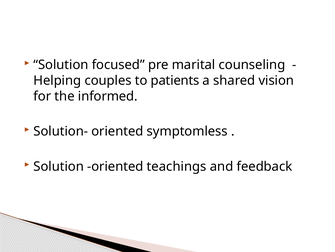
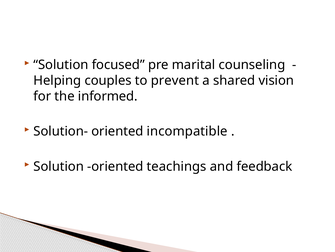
patients: patients -> prevent
symptomless: symptomless -> incompatible
